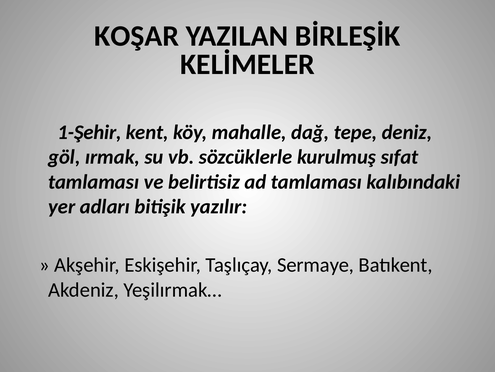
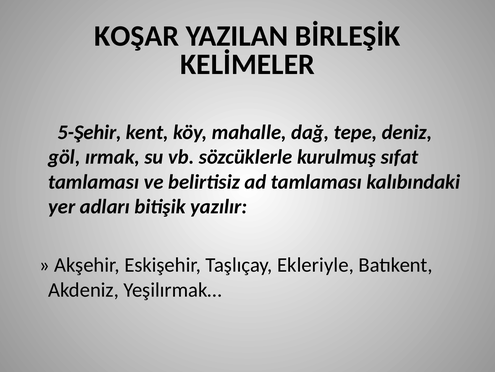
1-Şehir: 1-Şehir -> 5-Şehir
Sermaye: Sermaye -> Ekleriyle
